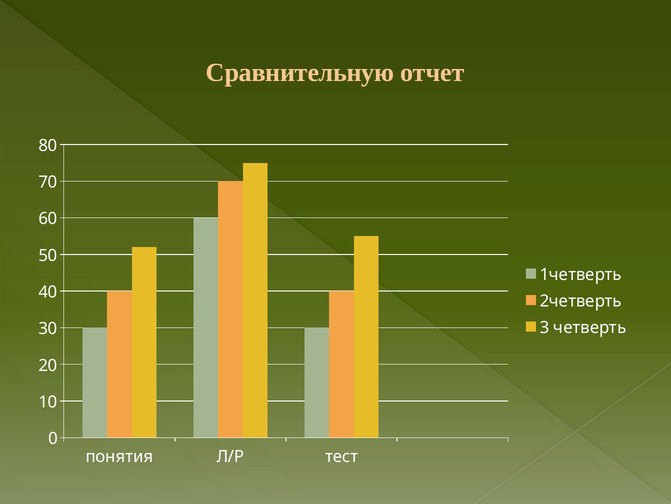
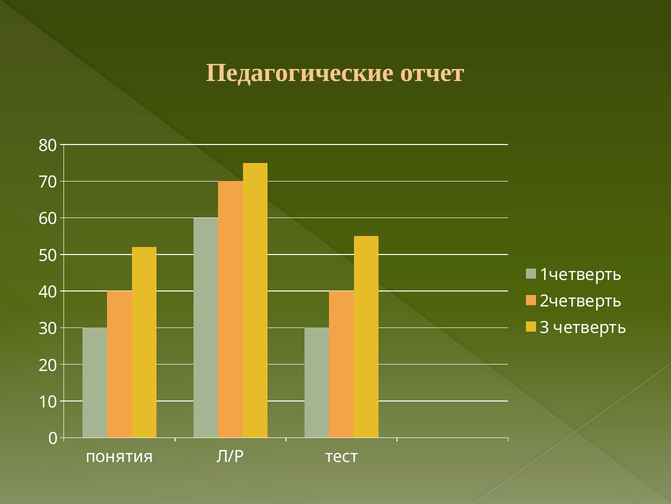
Сравнительную: Сравнительную -> Педагогические
